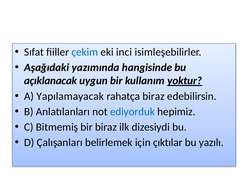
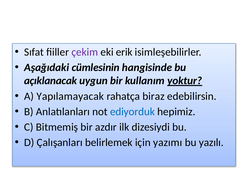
çekim colour: blue -> purple
inci: inci -> erik
yazımında: yazımında -> cümlesinin
bir biraz: biraz -> azdır
çıktılar: çıktılar -> yazımı
